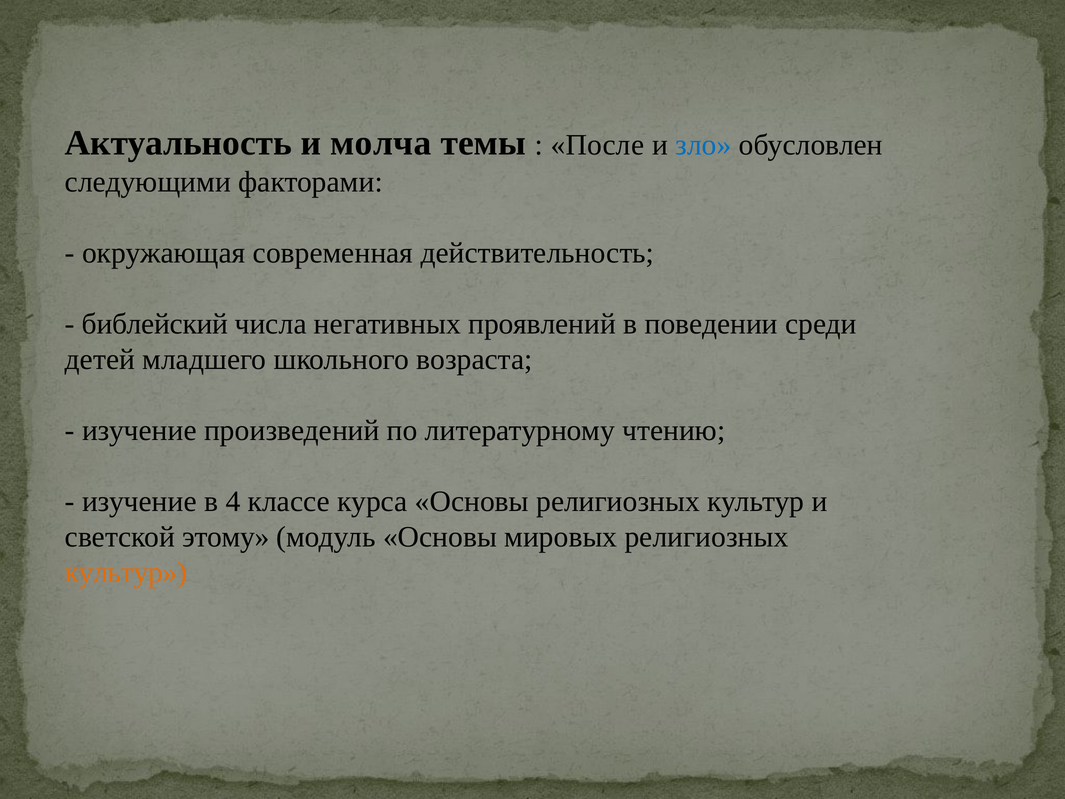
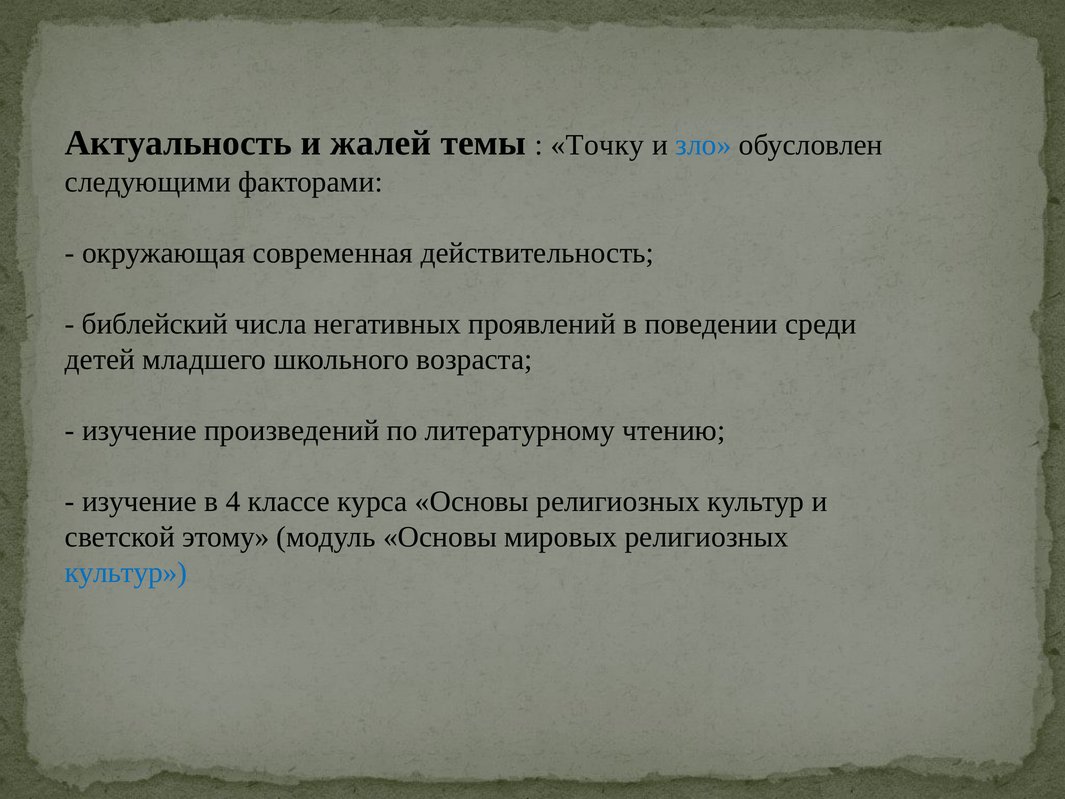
молча: молча -> жалей
После: После -> Точку
культур at (126, 573) colour: orange -> blue
